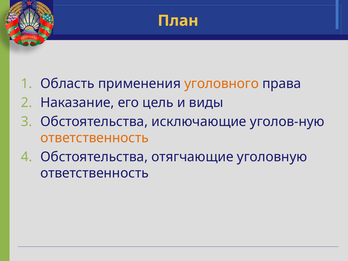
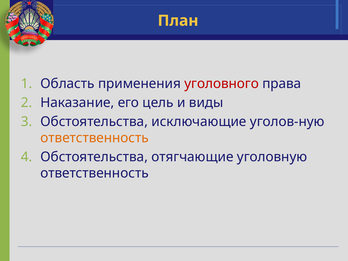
уголовного colour: orange -> red
